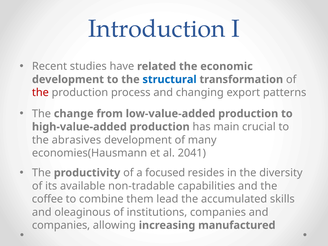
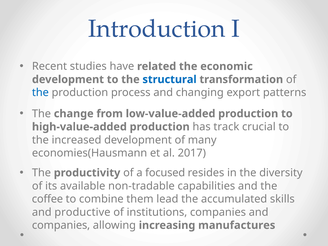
the at (40, 93) colour: red -> blue
main: main -> track
abrasives: abrasives -> increased
2041: 2041 -> 2017
oleaginous: oleaginous -> productive
manufactured: manufactured -> manufactures
